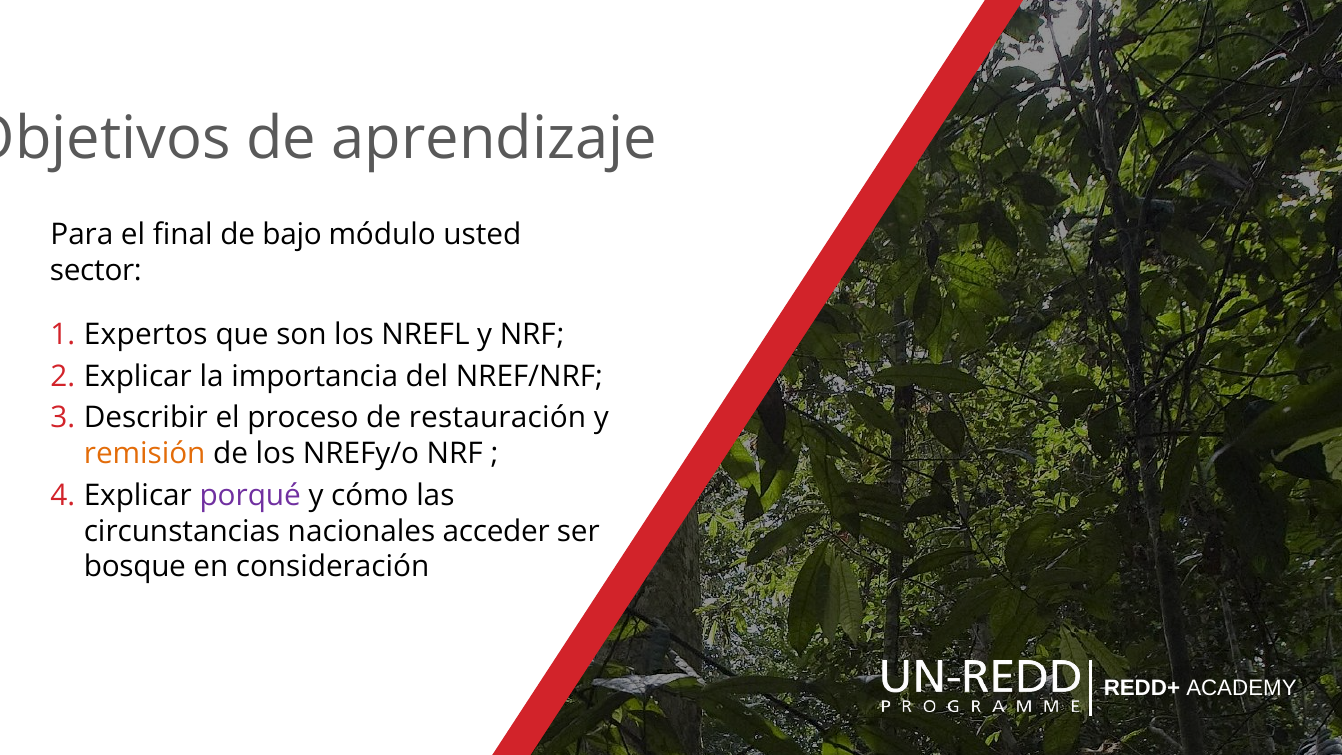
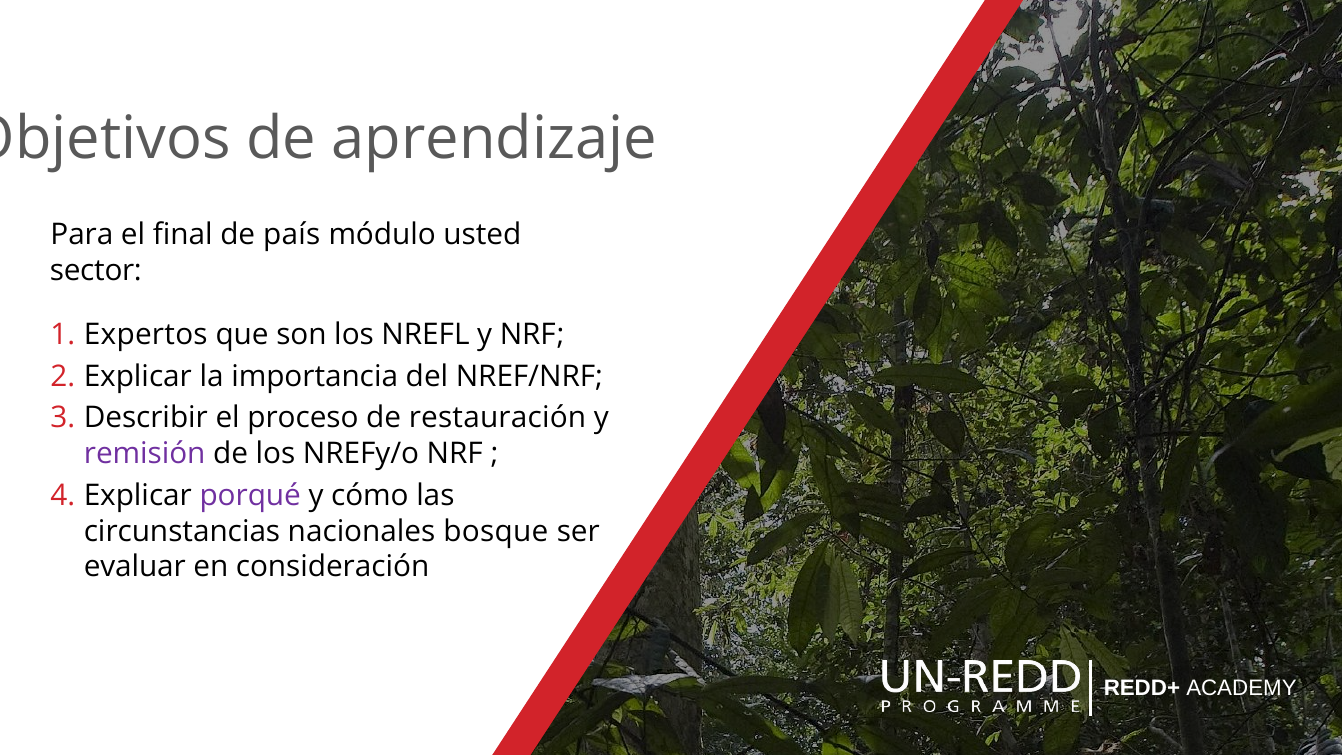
bajo: bajo -> país
remisión colour: orange -> purple
acceder: acceder -> bosque
bosque: bosque -> evaluar
